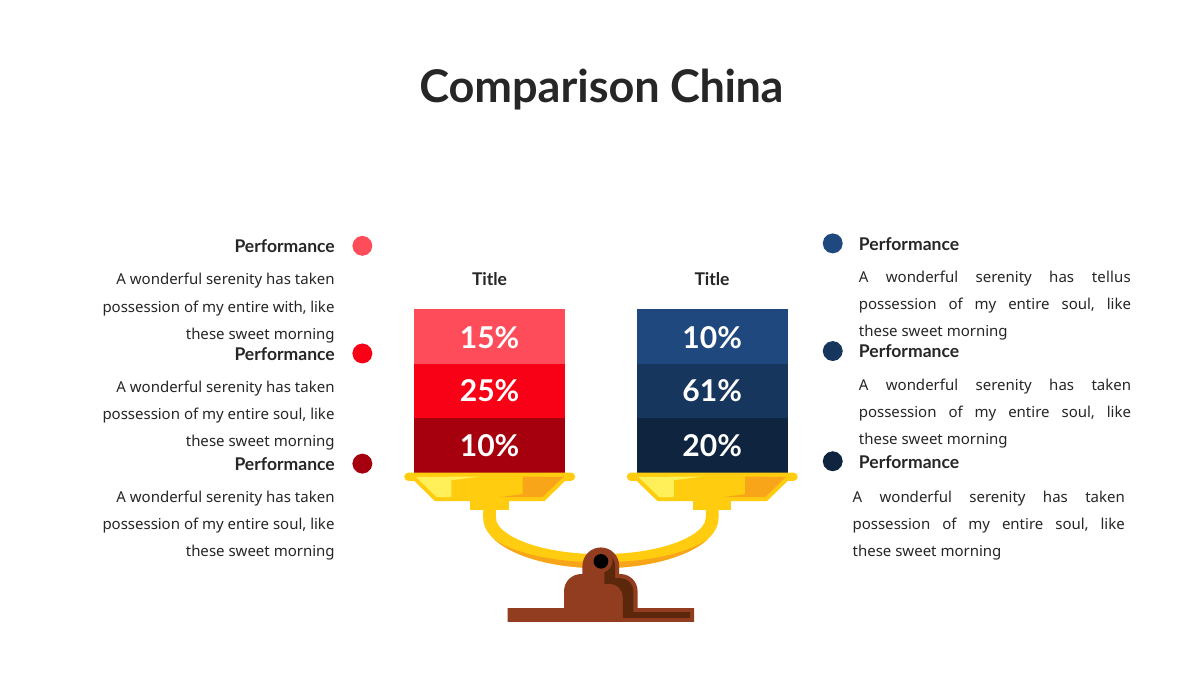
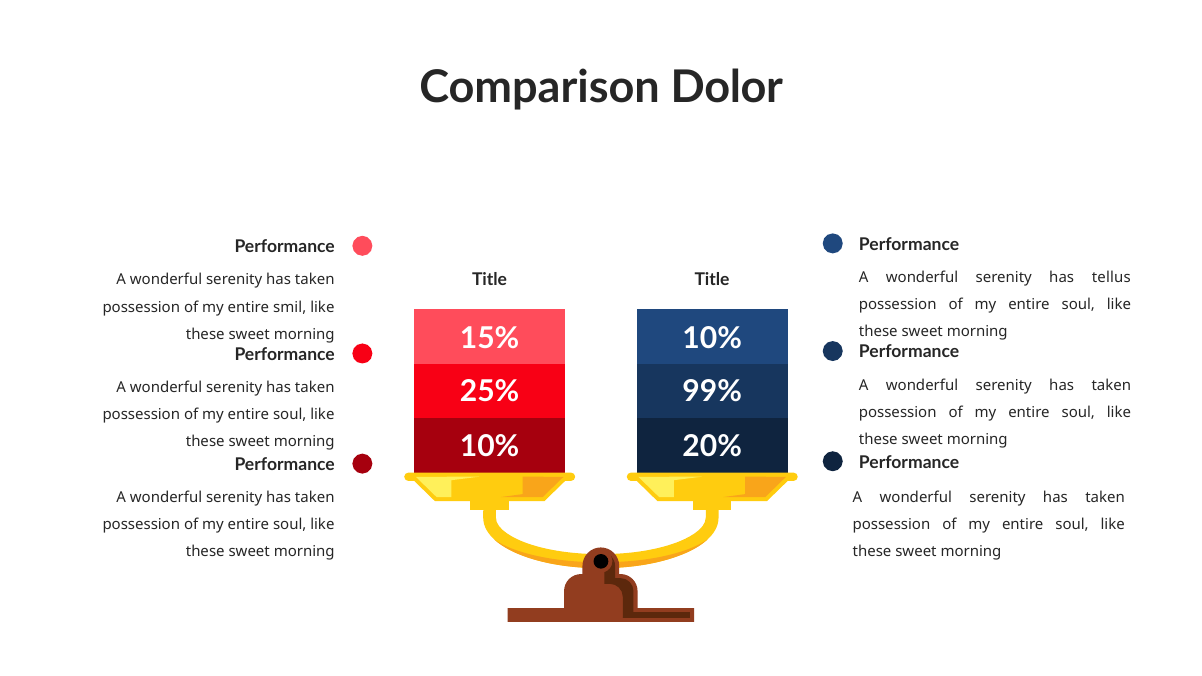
China: China -> Dolor
with: with -> smil
61%: 61% -> 99%
